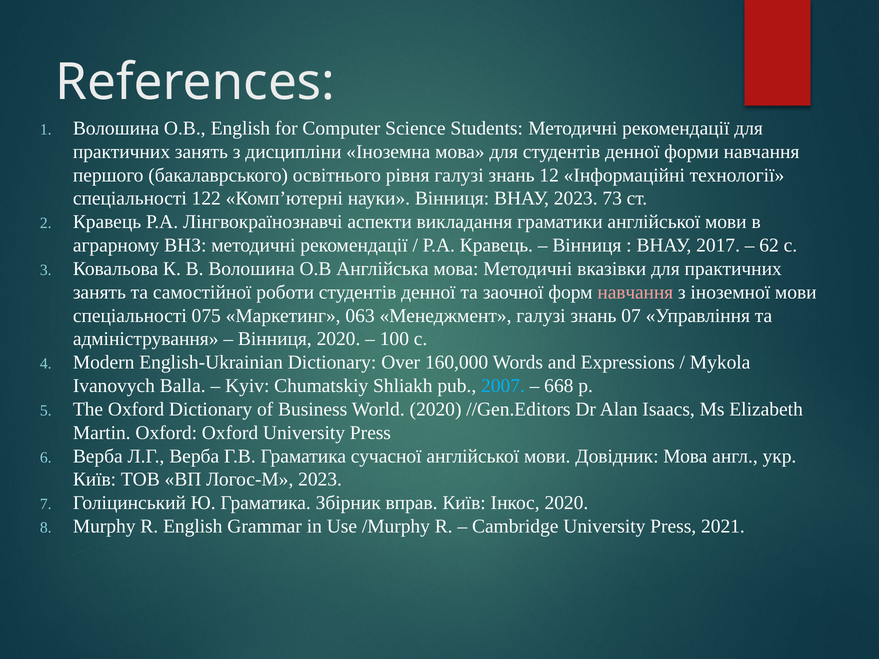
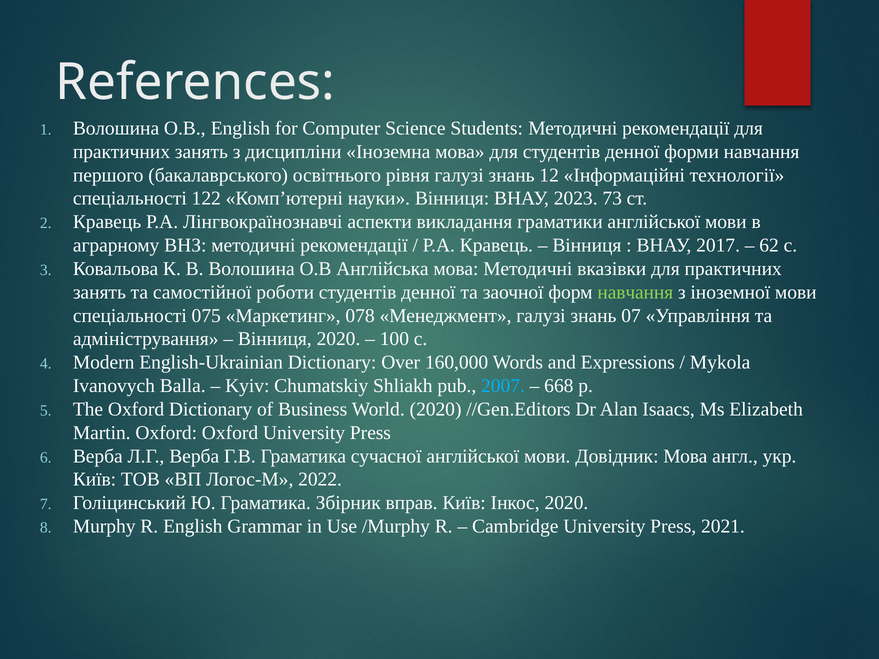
навчання at (635, 292) colour: pink -> light green
063: 063 -> 078
Логос-М 2023: 2023 -> 2022
